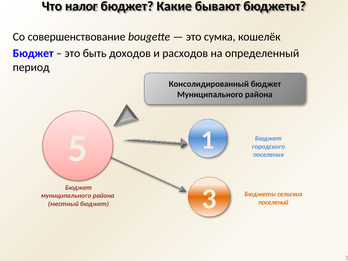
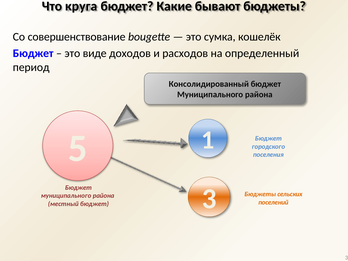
налог: налог -> круга
быть: быть -> виде
